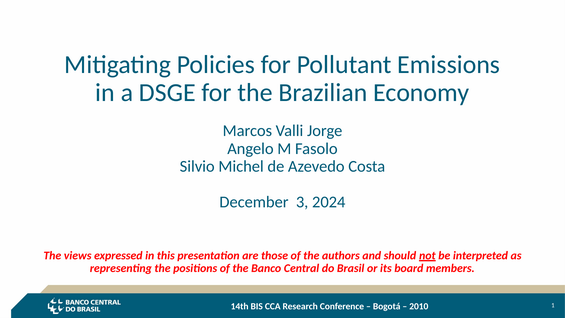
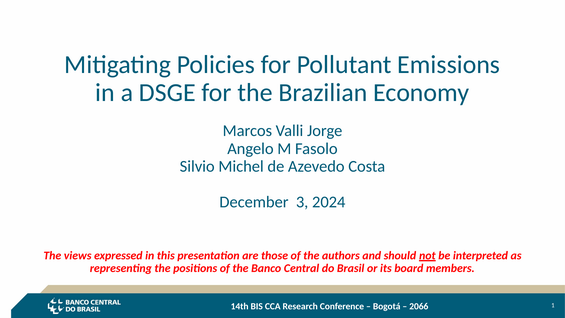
2010: 2010 -> 2066
